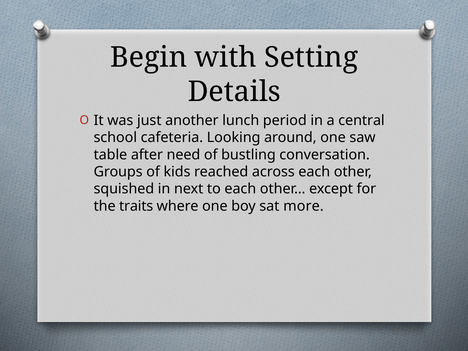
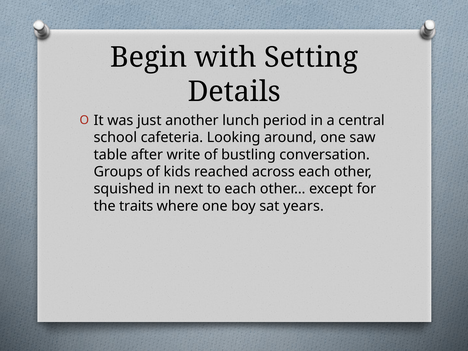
need: need -> write
more: more -> years
